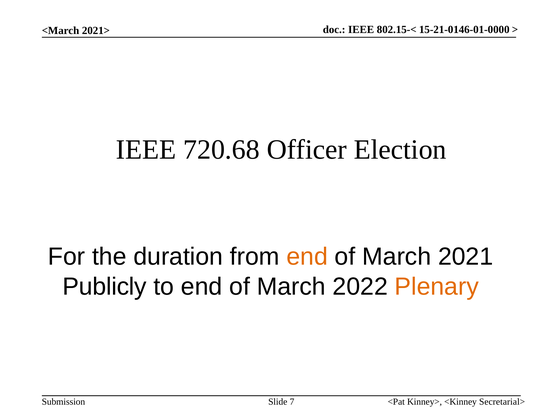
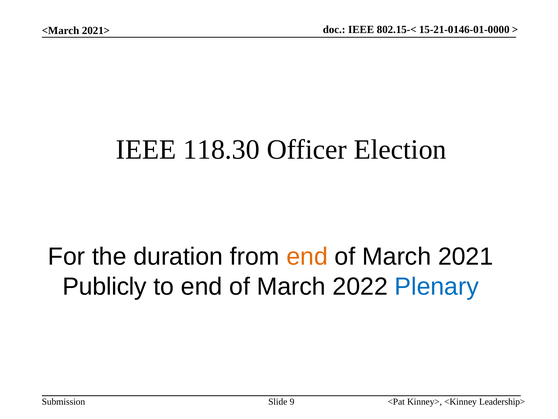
720.68: 720.68 -> 118.30
Plenary colour: orange -> blue
Secretarial>: Secretarial> -> Leadership>
7: 7 -> 9
